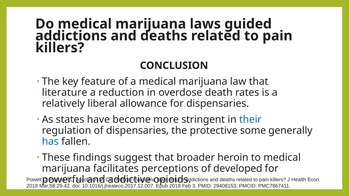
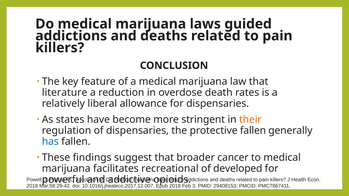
their colour: blue -> orange
protective some: some -> fallen
heroin: heroin -> cancer
perceptions: perceptions -> recreational
